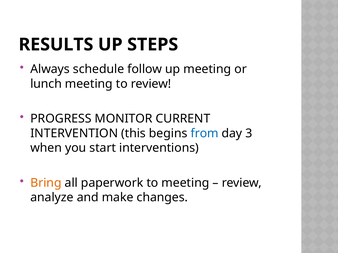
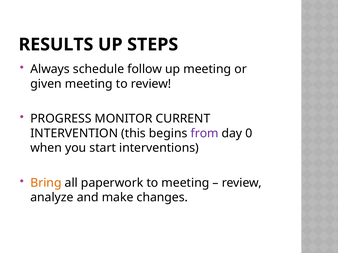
lunch: lunch -> given
from colour: blue -> purple
3: 3 -> 0
